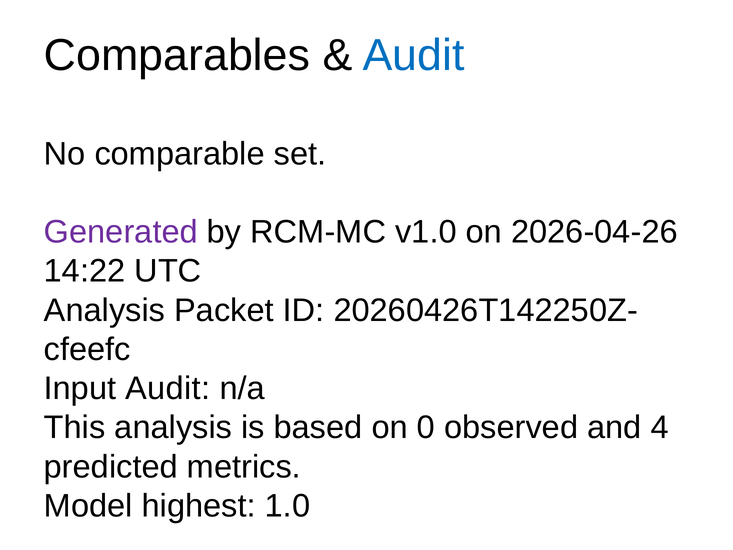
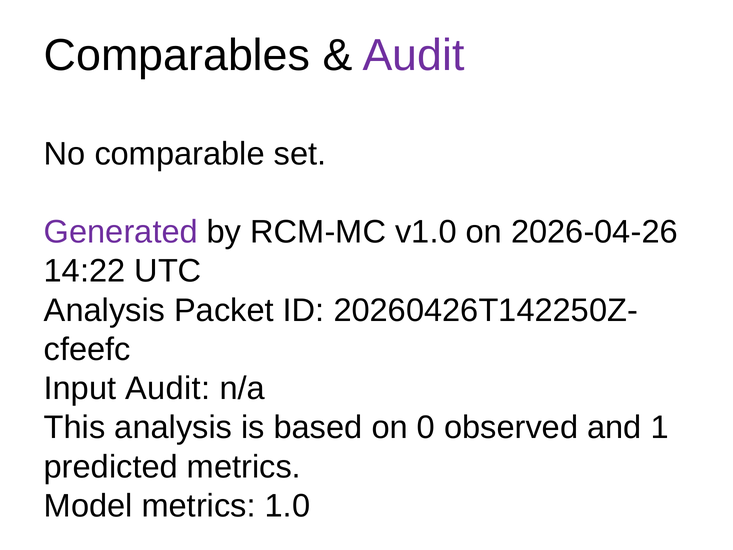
Audit at (414, 56) colour: blue -> purple
4: 4 -> 1
Model highest: highest -> metrics
